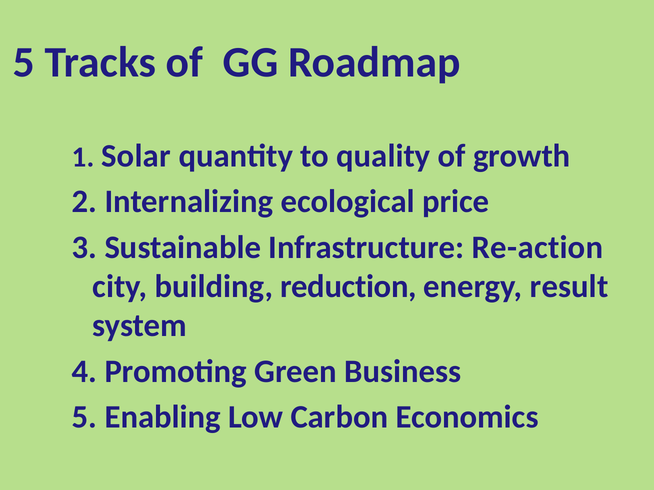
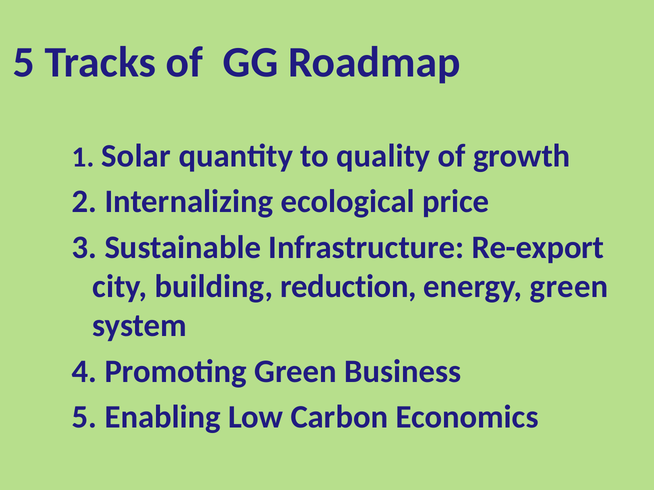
Re-action: Re-action -> Re-export
energy result: result -> green
